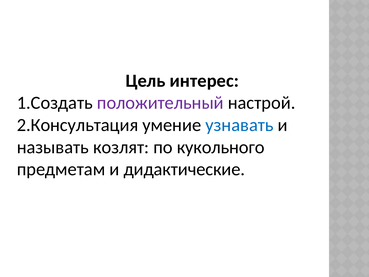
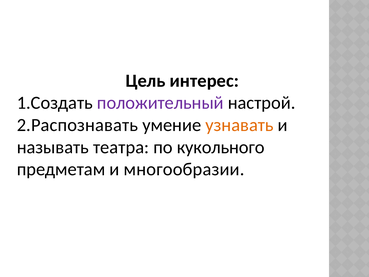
2.Консультация: 2.Консультация -> 2.Распознавать
узнавать colour: blue -> orange
козлят: козлят -> театра
дидактические: дидактические -> многообразии
